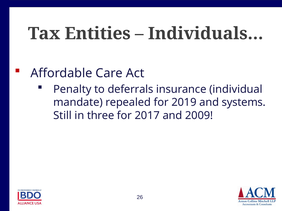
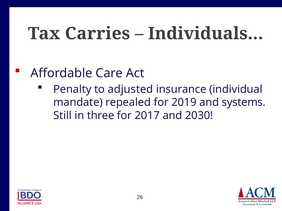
Entities: Entities -> Carries
deferrals: deferrals -> adjusted
2009: 2009 -> 2030
